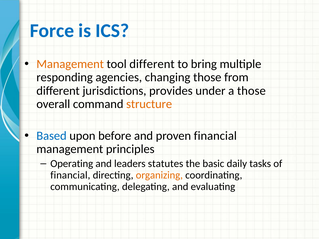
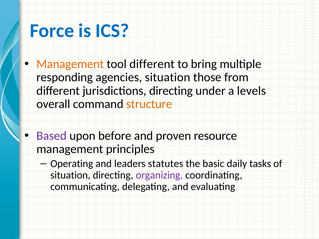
agencies changing: changing -> situation
jurisdictions provides: provides -> directing
a those: those -> levels
Based colour: blue -> purple
proven financial: financial -> resource
financial at (70, 175): financial -> situation
organizing colour: orange -> purple
